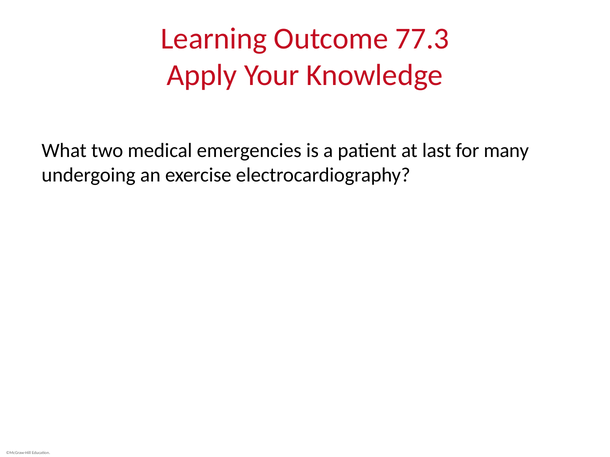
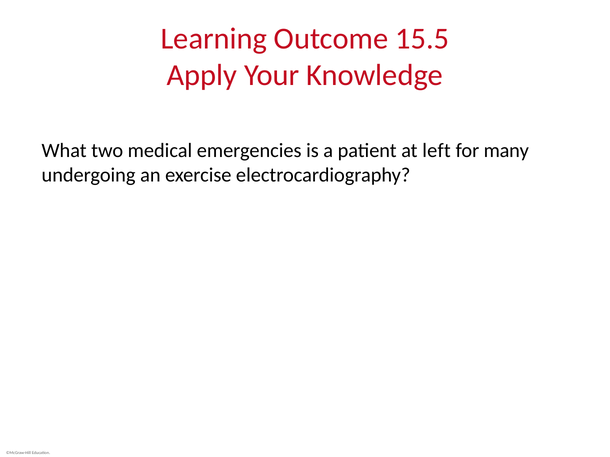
77.3: 77.3 -> 15.5
last: last -> left
